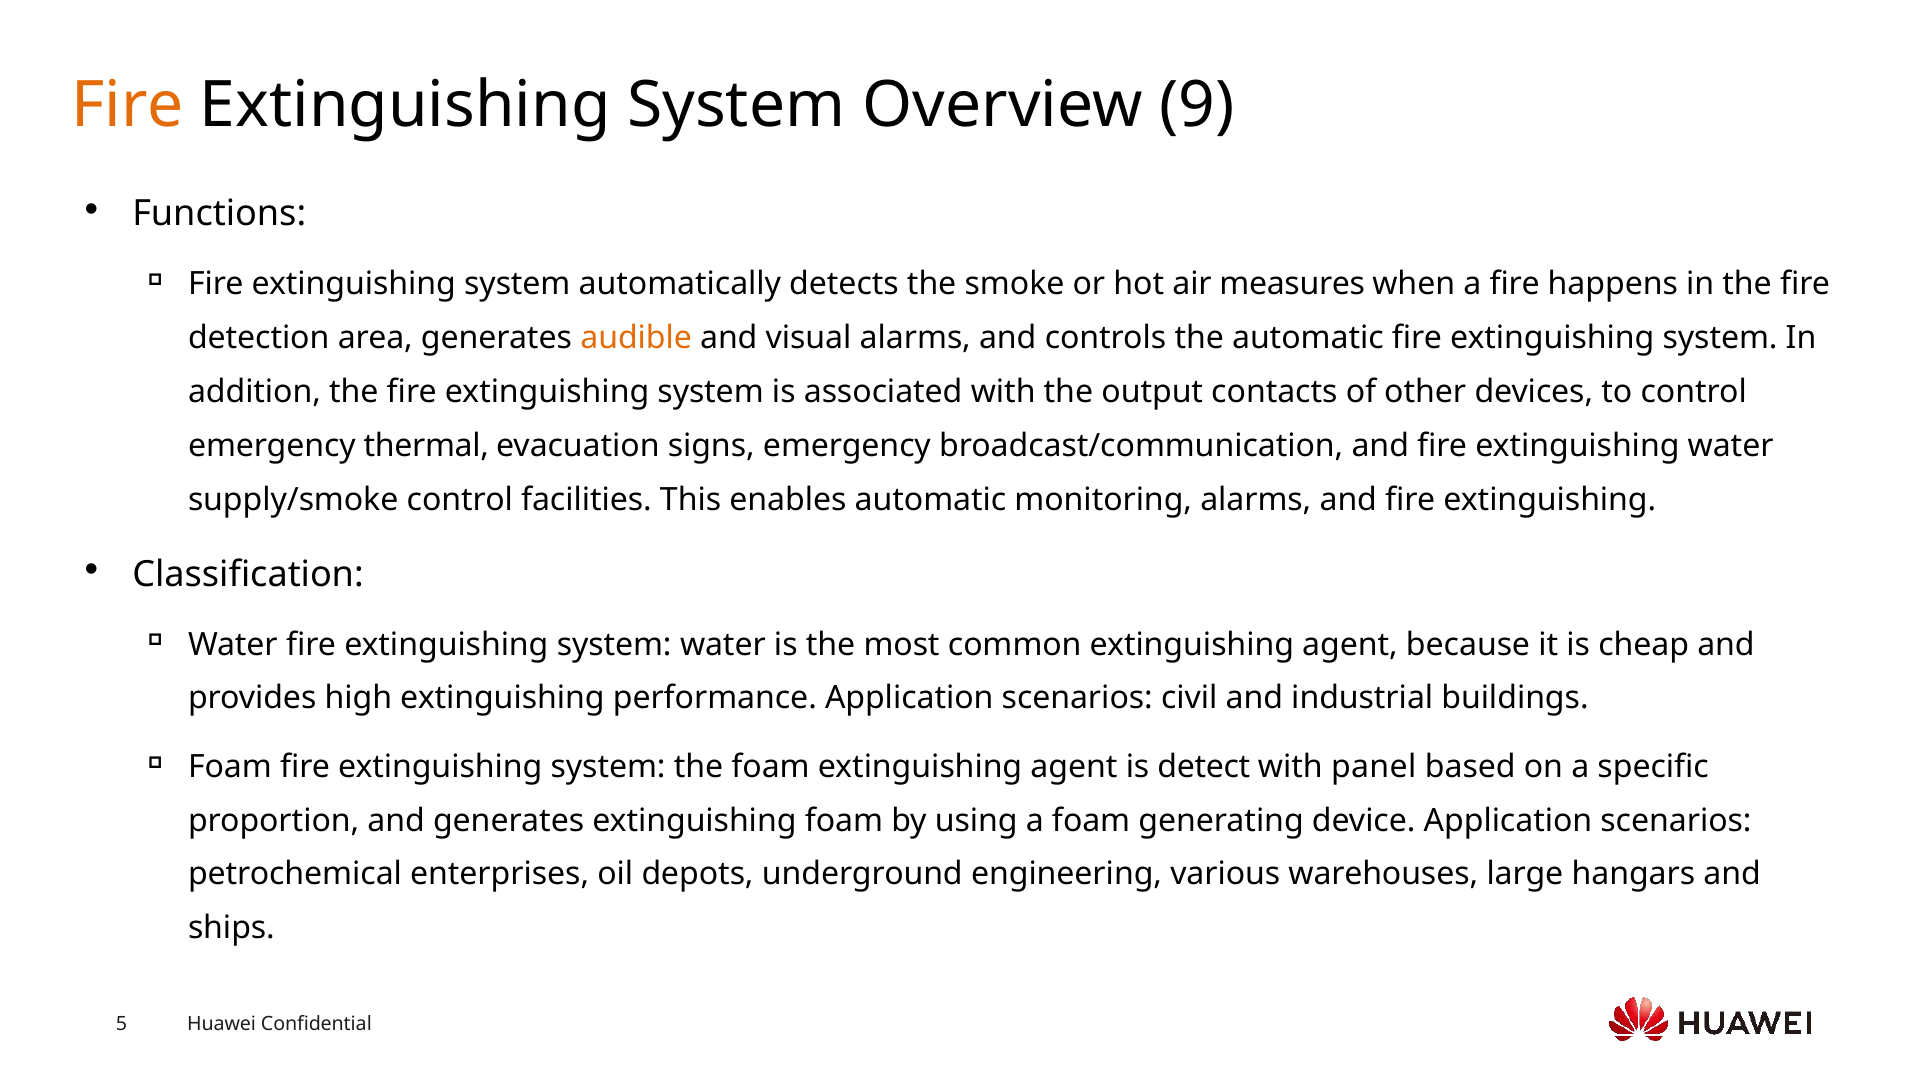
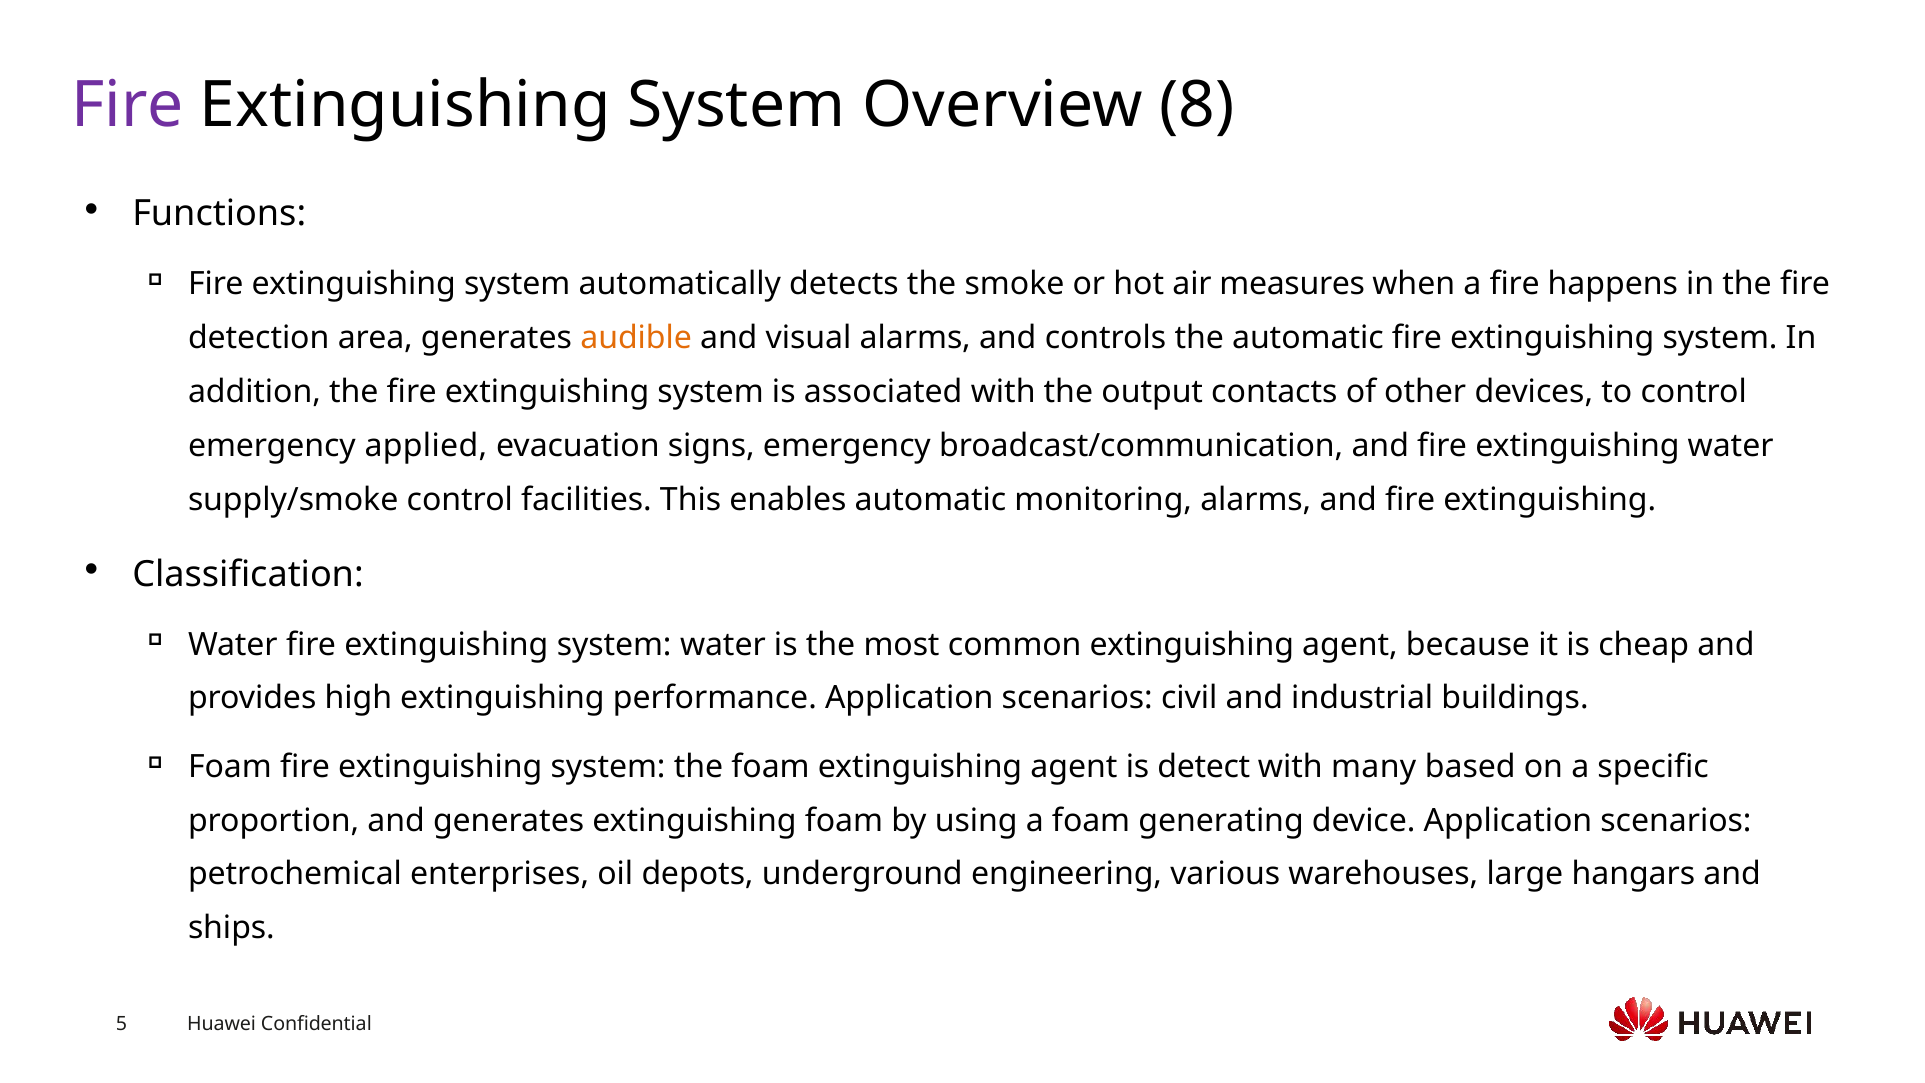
Fire at (128, 105) colour: orange -> purple
9: 9 -> 8
thermal: thermal -> applied
panel: panel -> many
